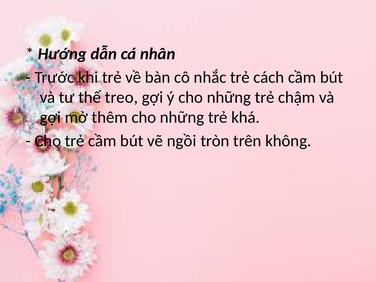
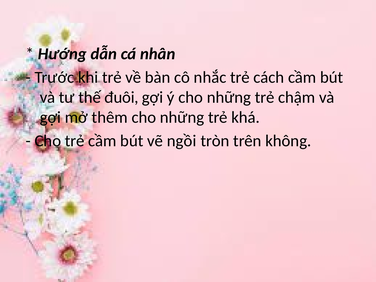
treo: treo -> đuôi
